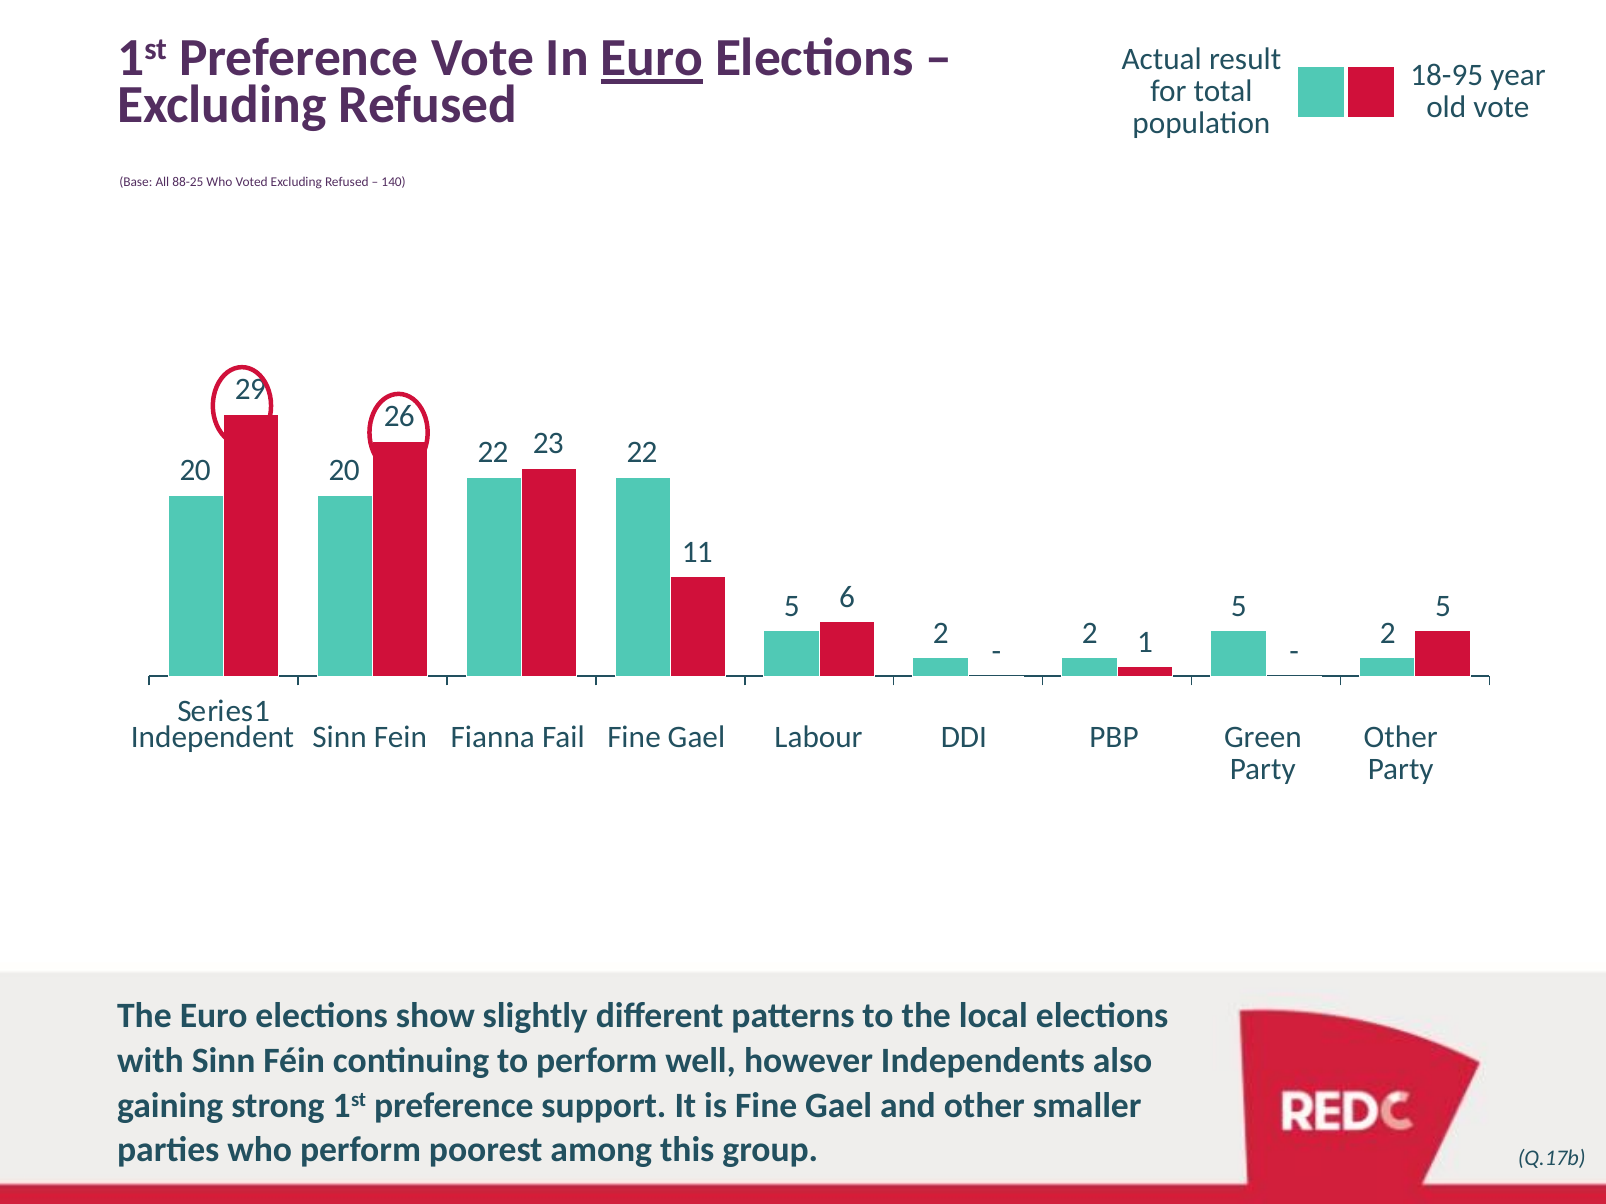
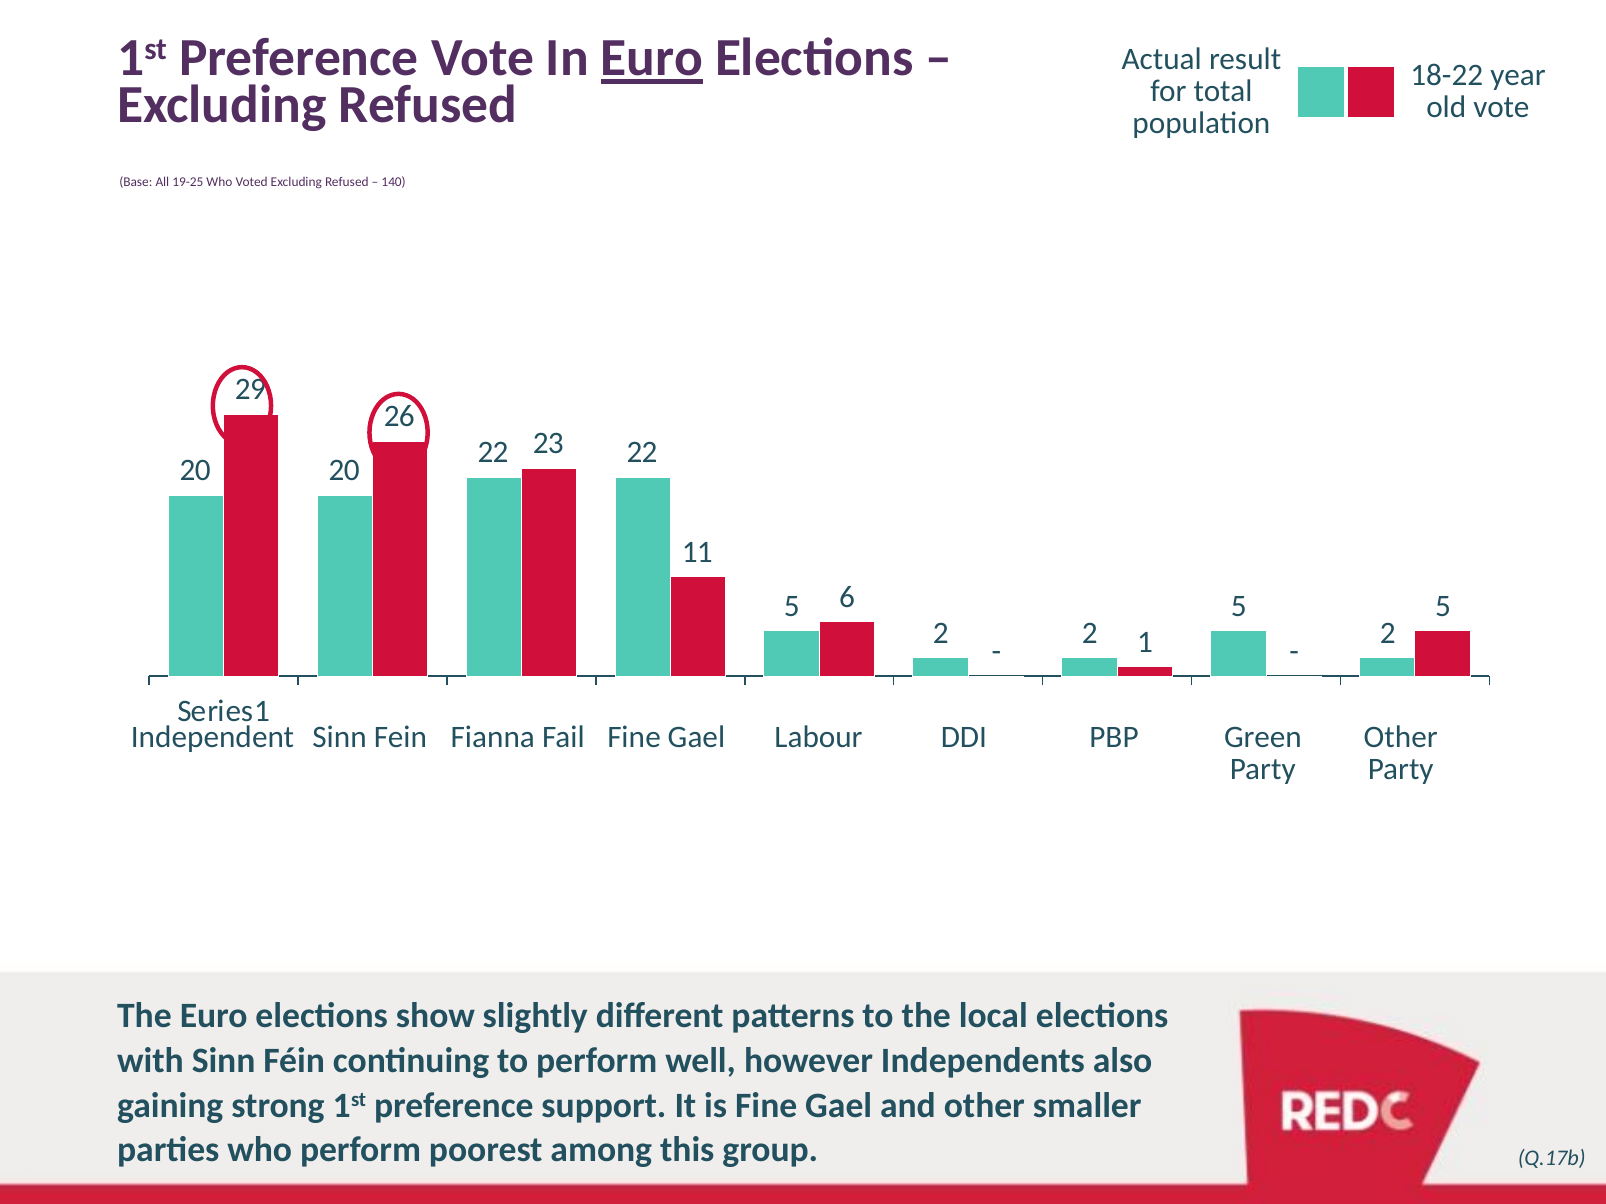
18-95: 18-95 -> 18-22
88-25: 88-25 -> 19-25
